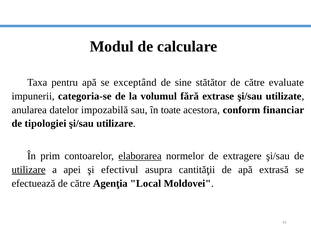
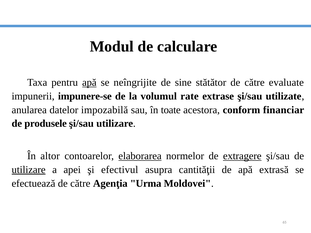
apă at (89, 83) underline: none -> present
exceptând: exceptând -> neîngrijite
categoria-se: categoria-se -> impunere-se
fără: fără -> rate
tipologiei: tipologiei -> produsele
prim: prim -> altor
extragere underline: none -> present
Local: Local -> Urma
